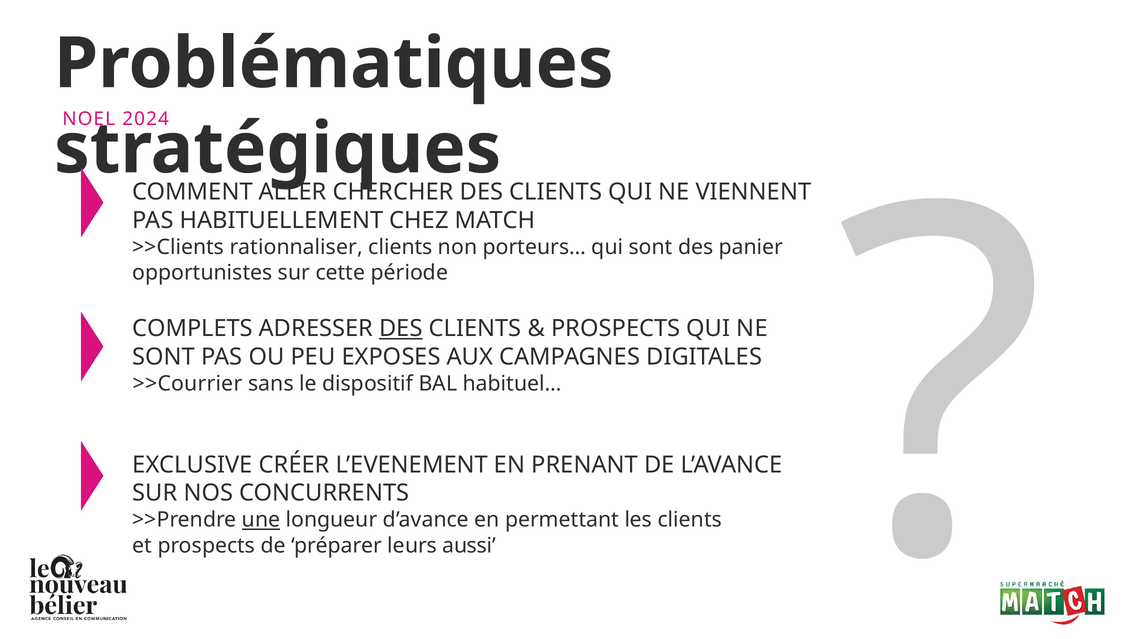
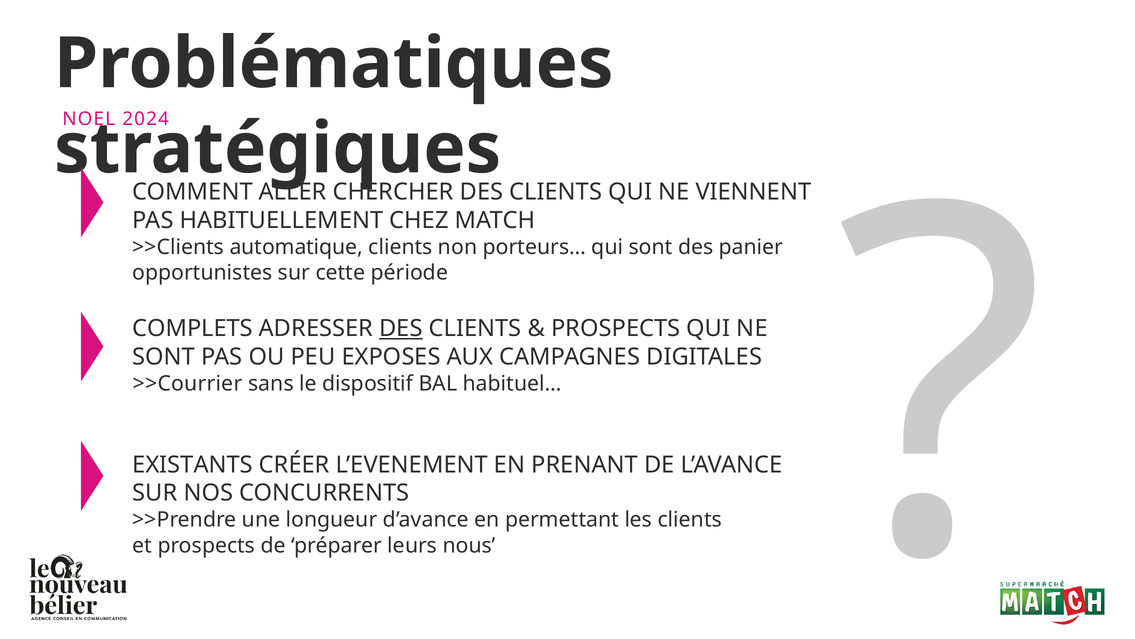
rationnaliser: rationnaliser -> automatique
EXCLUSIVE: EXCLUSIVE -> EXISTANTS
une underline: present -> none
aussi: aussi -> nous
